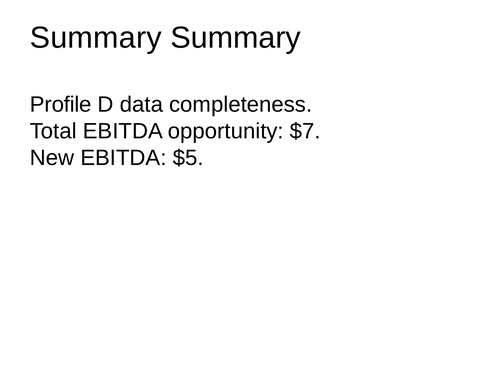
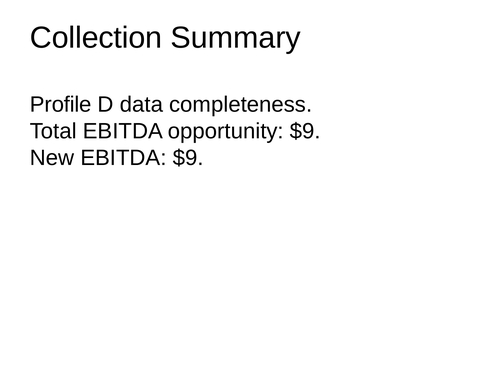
Summary at (96, 38): Summary -> Collection
opportunity $7: $7 -> $9
EBITDA $5: $5 -> $9
